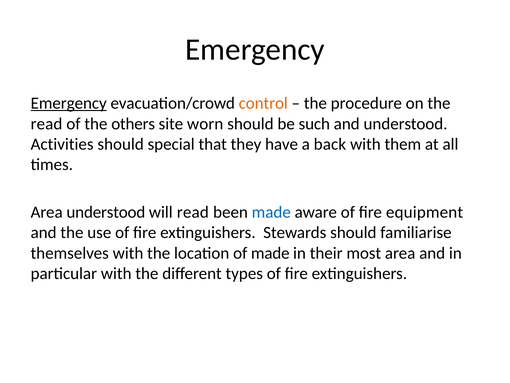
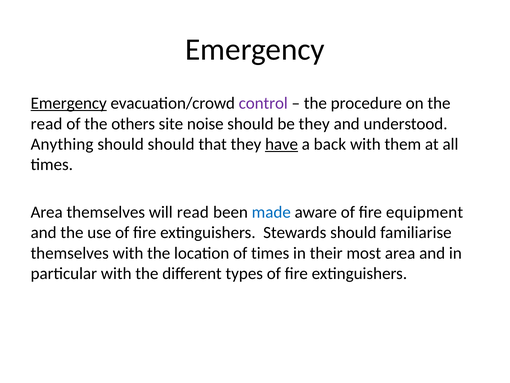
control colour: orange -> purple
worn: worn -> noise
be such: such -> they
Activities: Activities -> Anything
should special: special -> should
have underline: none -> present
Area understood: understood -> themselves
of made: made -> times
